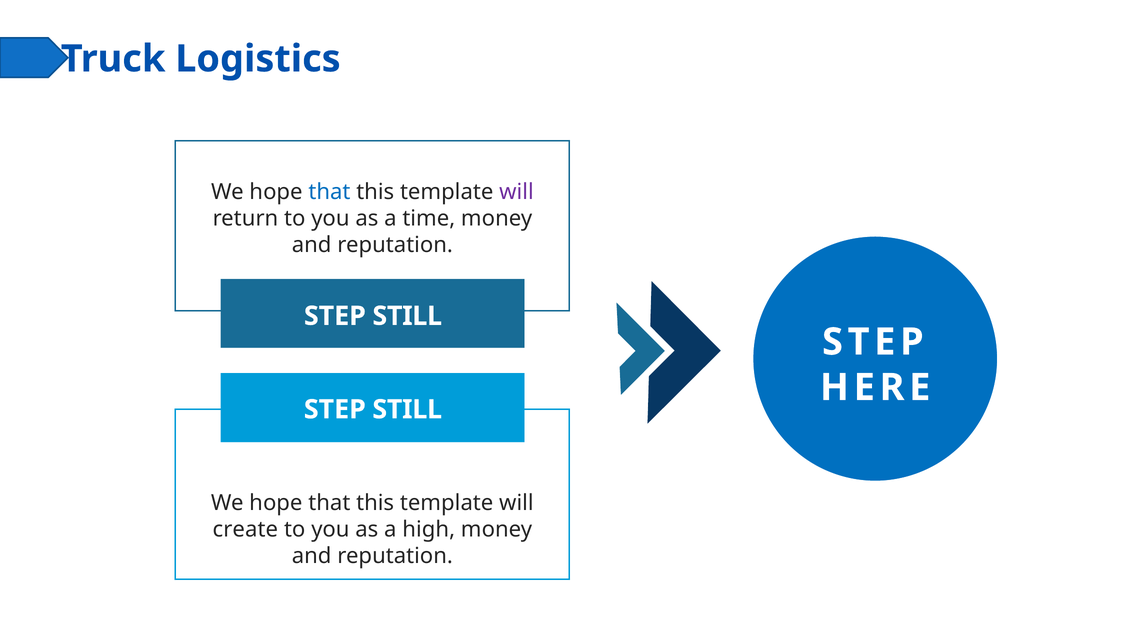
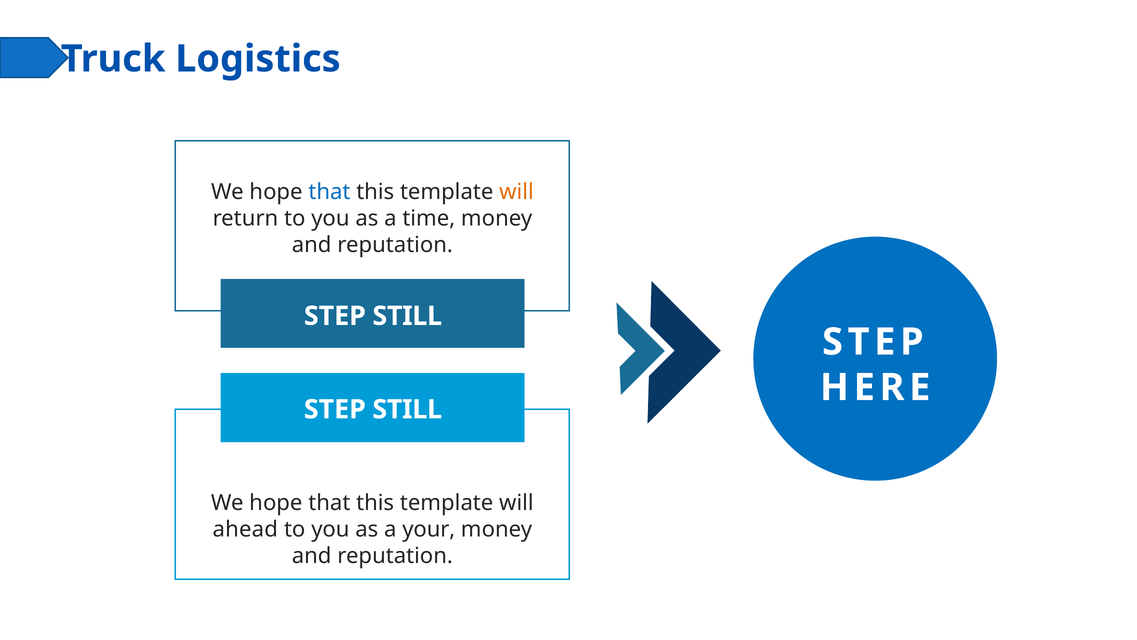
will at (516, 192) colour: purple -> orange
create: create -> ahead
high: high -> your
